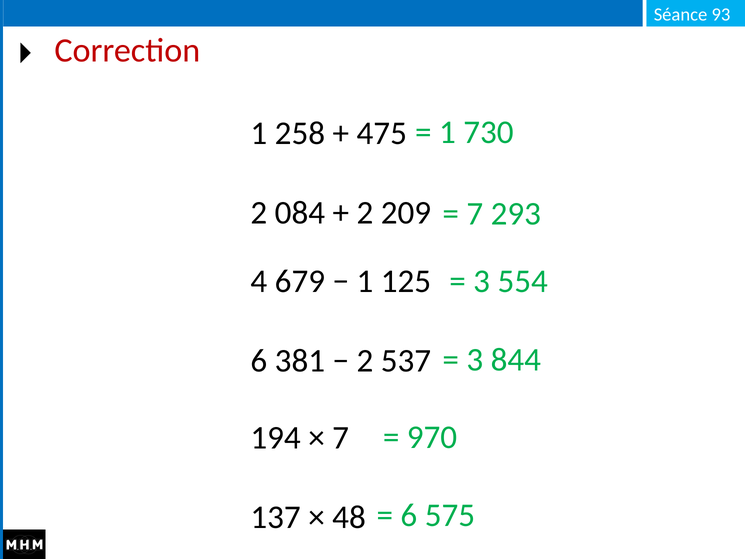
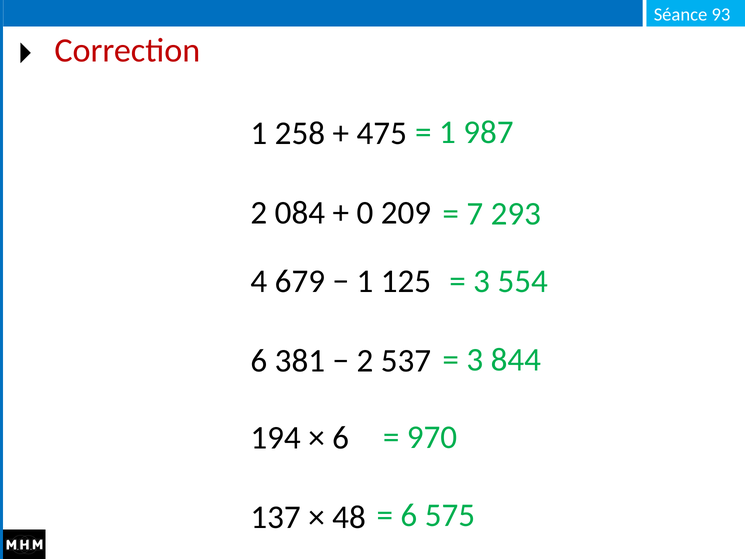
730: 730 -> 987
2 at (365, 213): 2 -> 0
7 at (341, 438): 7 -> 6
